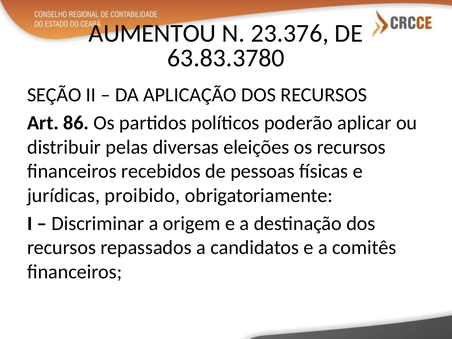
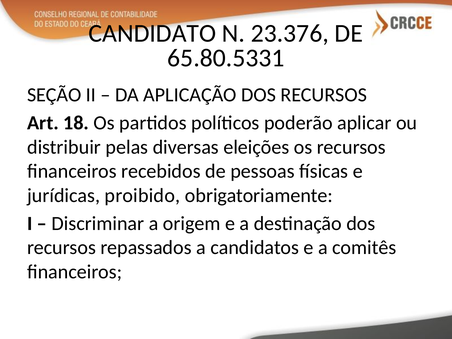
AUMENTOU: AUMENTOU -> CANDIDATO
63.83.3780: 63.83.3780 -> 65.80.5331
86: 86 -> 18
